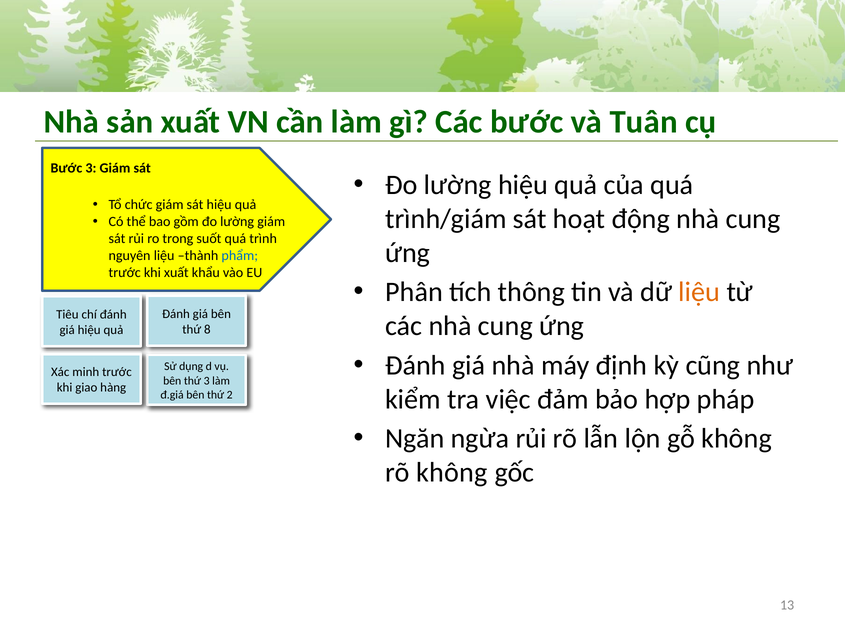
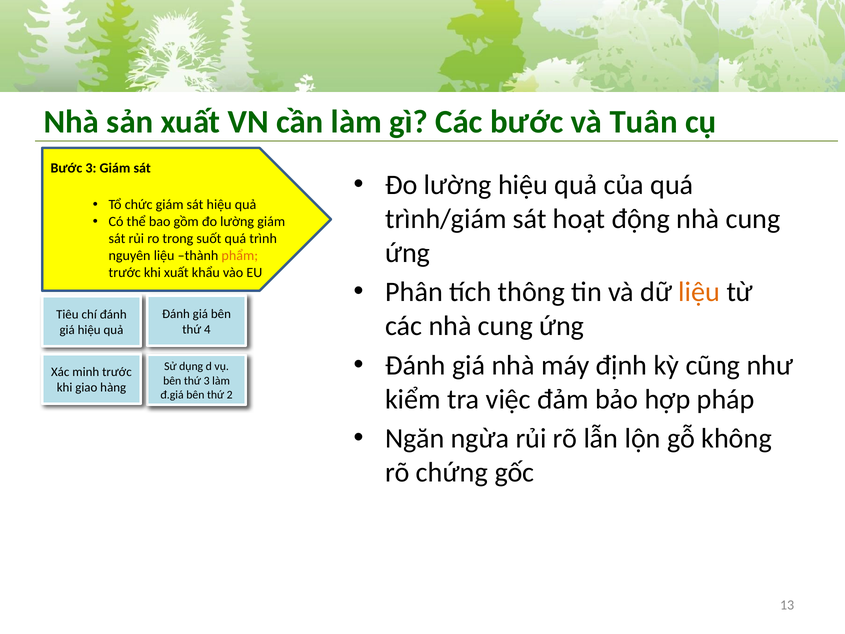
phẩm colour: blue -> orange
8: 8 -> 4
rõ không: không -> chứng
